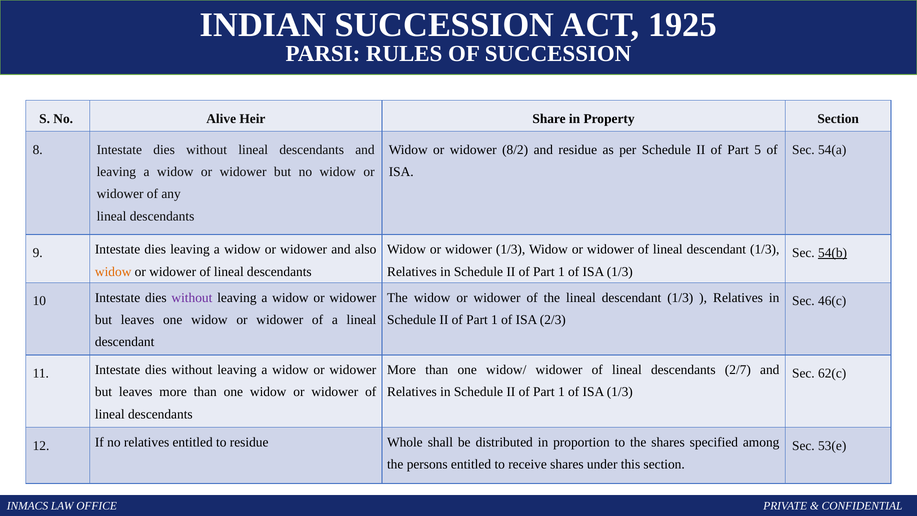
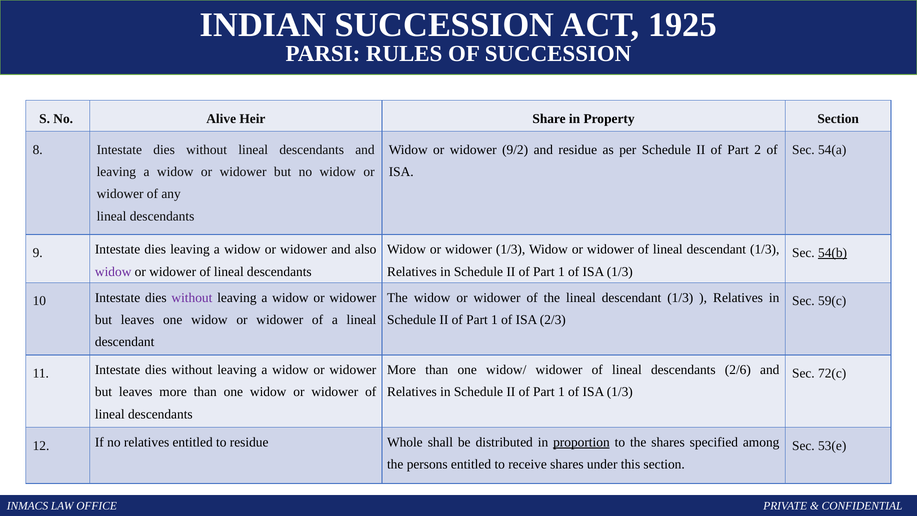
8/2: 8/2 -> 9/2
5: 5 -> 2
widow at (113, 272) colour: orange -> purple
46(c: 46(c -> 59(c
2/7: 2/7 -> 2/6
62(c: 62(c -> 72(c
proportion underline: none -> present
